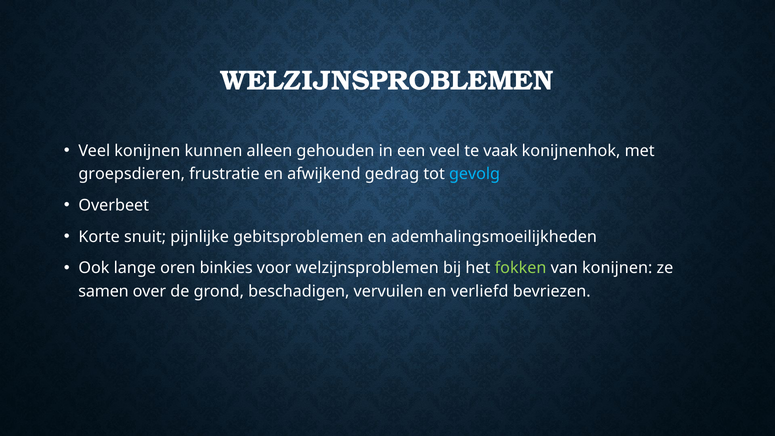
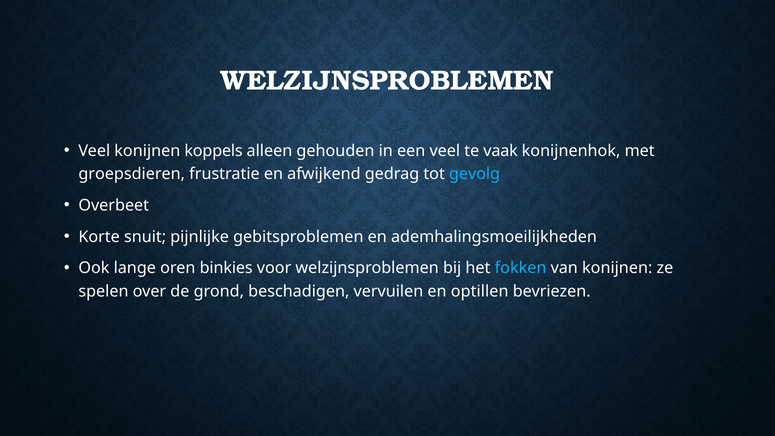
kunnen: kunnen -> koppels
fokken colour: light green -> light blue
samen: samen -> spelen
verliefd: verliefd -> optillen
